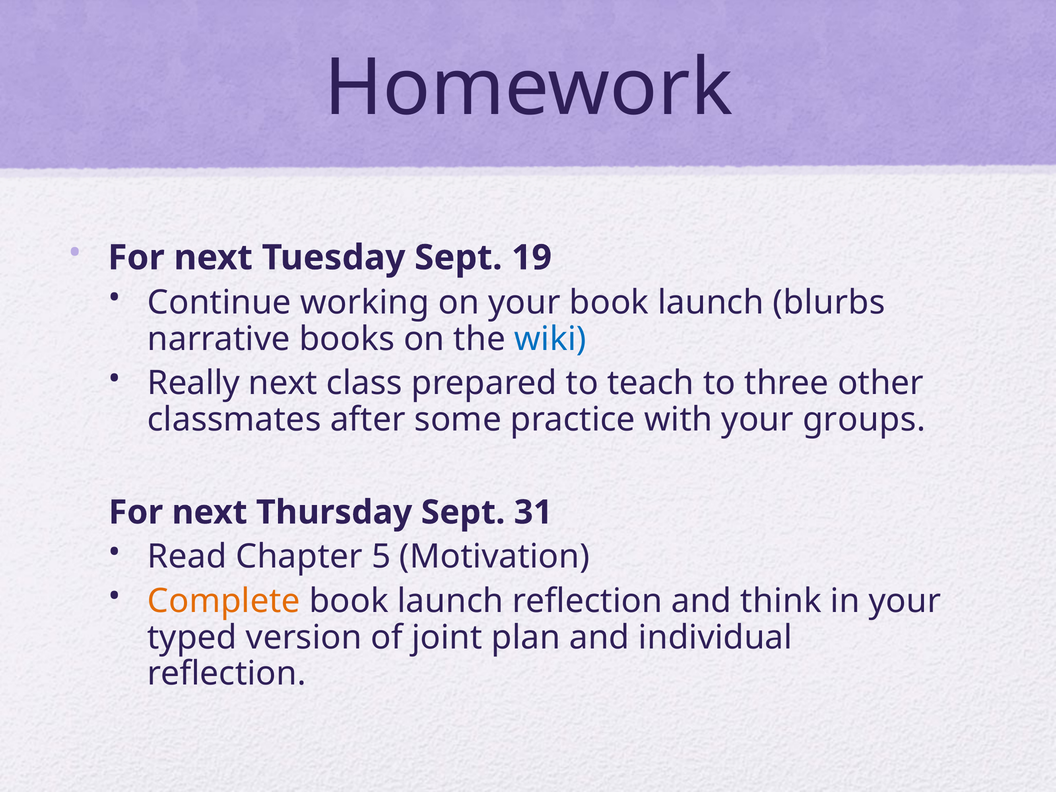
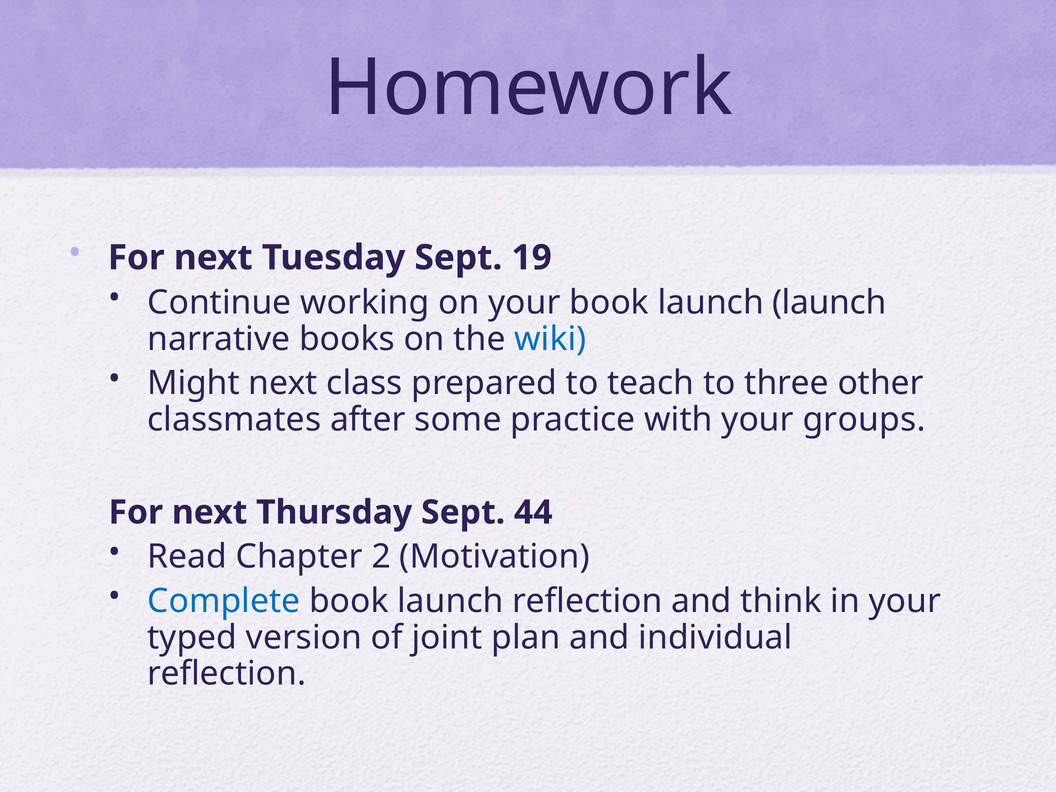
launch blurbs: blurbs -> launch
Really: Really -> Might
31: 31 -> 44
5: 5 -> 2
Complete colour: orange -> blue
